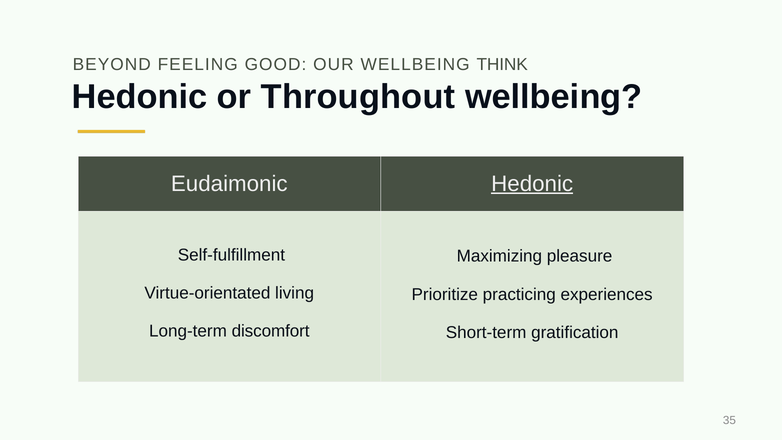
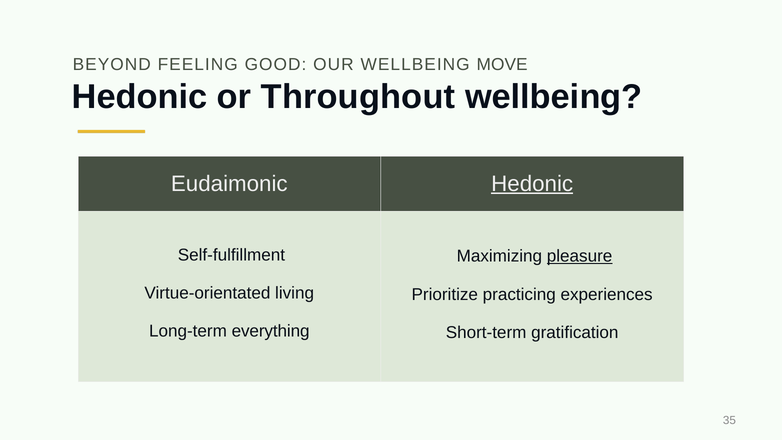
THINK: THINK -> MOVE
pleasure underline: none -> present
discomfort: discomfort -> everything
